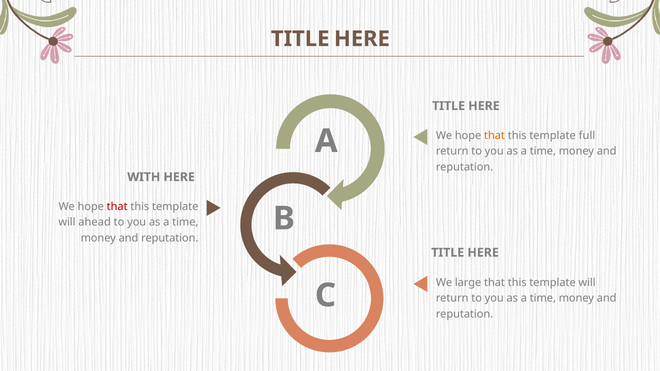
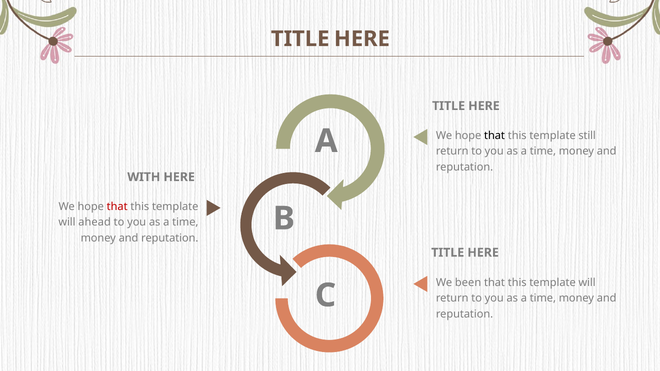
that at (495, 136) colour: orange -> black
full: full -> still
large: large -> been
